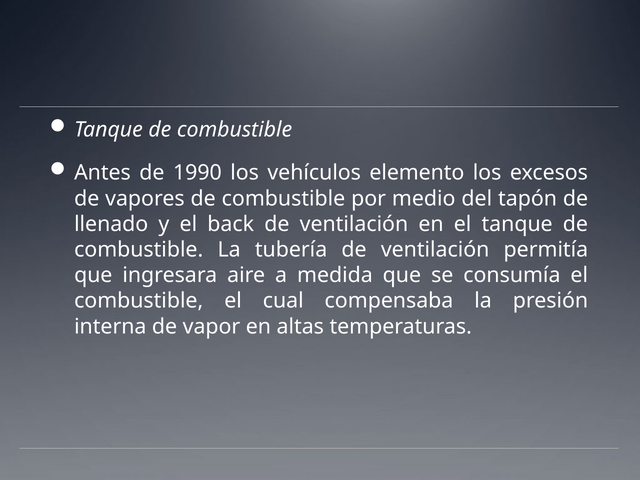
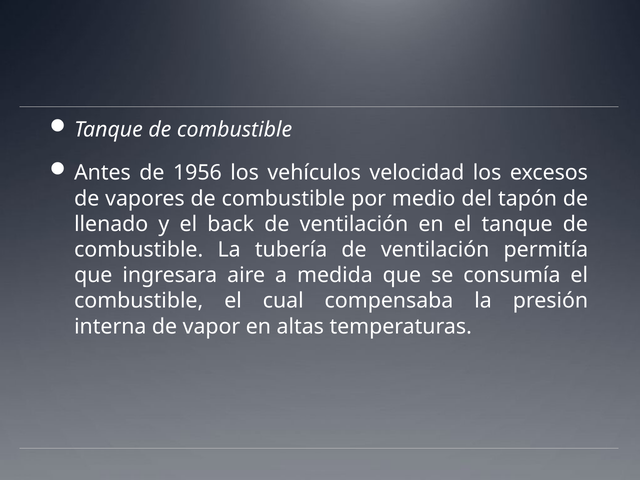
1990: 1990 -> 1956
elemento: elemento -> velocidad
